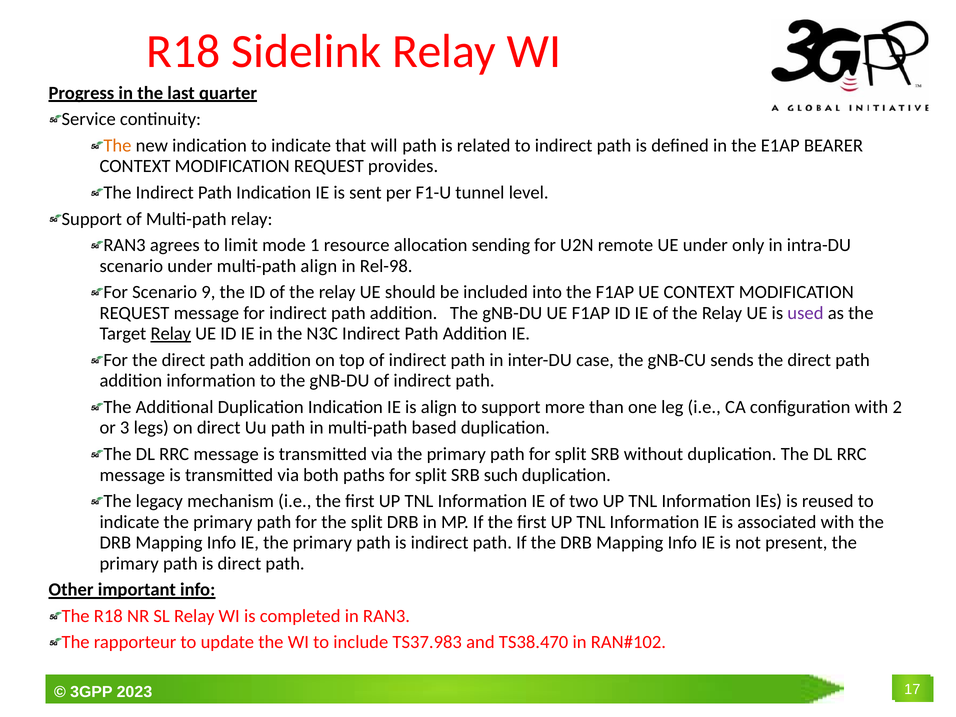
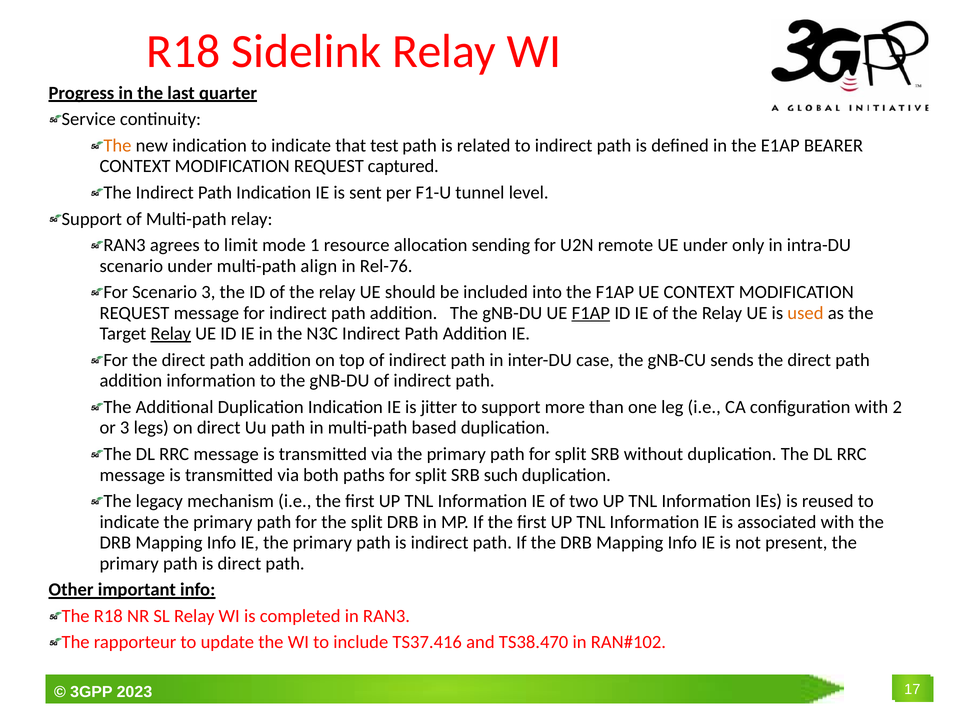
will: will -> test
provides: provides -> captured
Rel-98: Rel-98 -> Rel-76
Scenario 9: 9 -> 3
F1AP at (591, 313) underline: none -> present
used colour: purple -> orange
is align: align -> jitter
TS37.983: TS37.983 -> TS37.416
